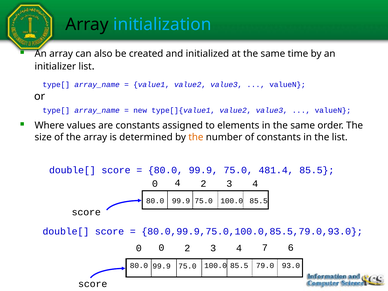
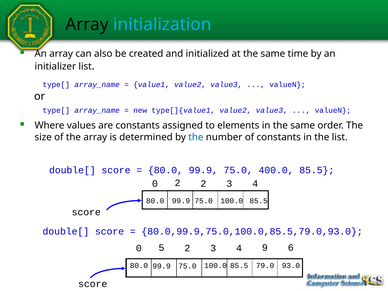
the at (196, 137) colour: orange -> blue
481.4: 481.4 -> 400.0
0 4: 4 -> 2
0 0: 0 -> 5
7: 7 -> 9
